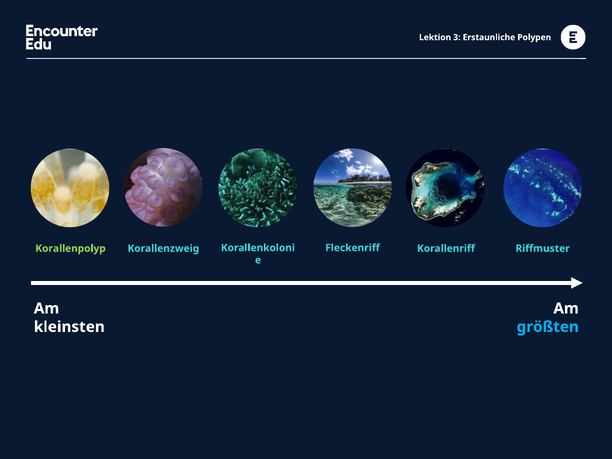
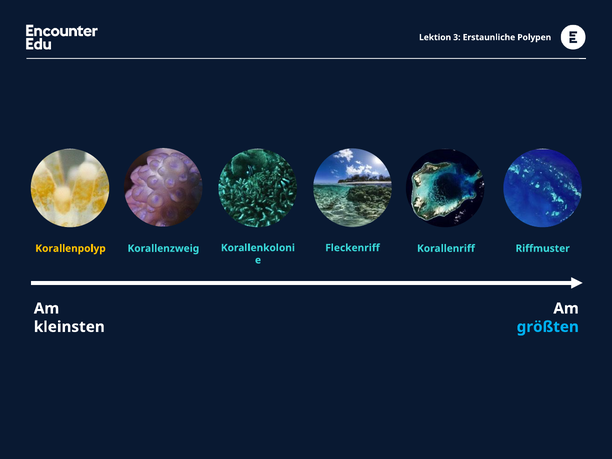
Korallenpolyp colour: light green -> yellow
